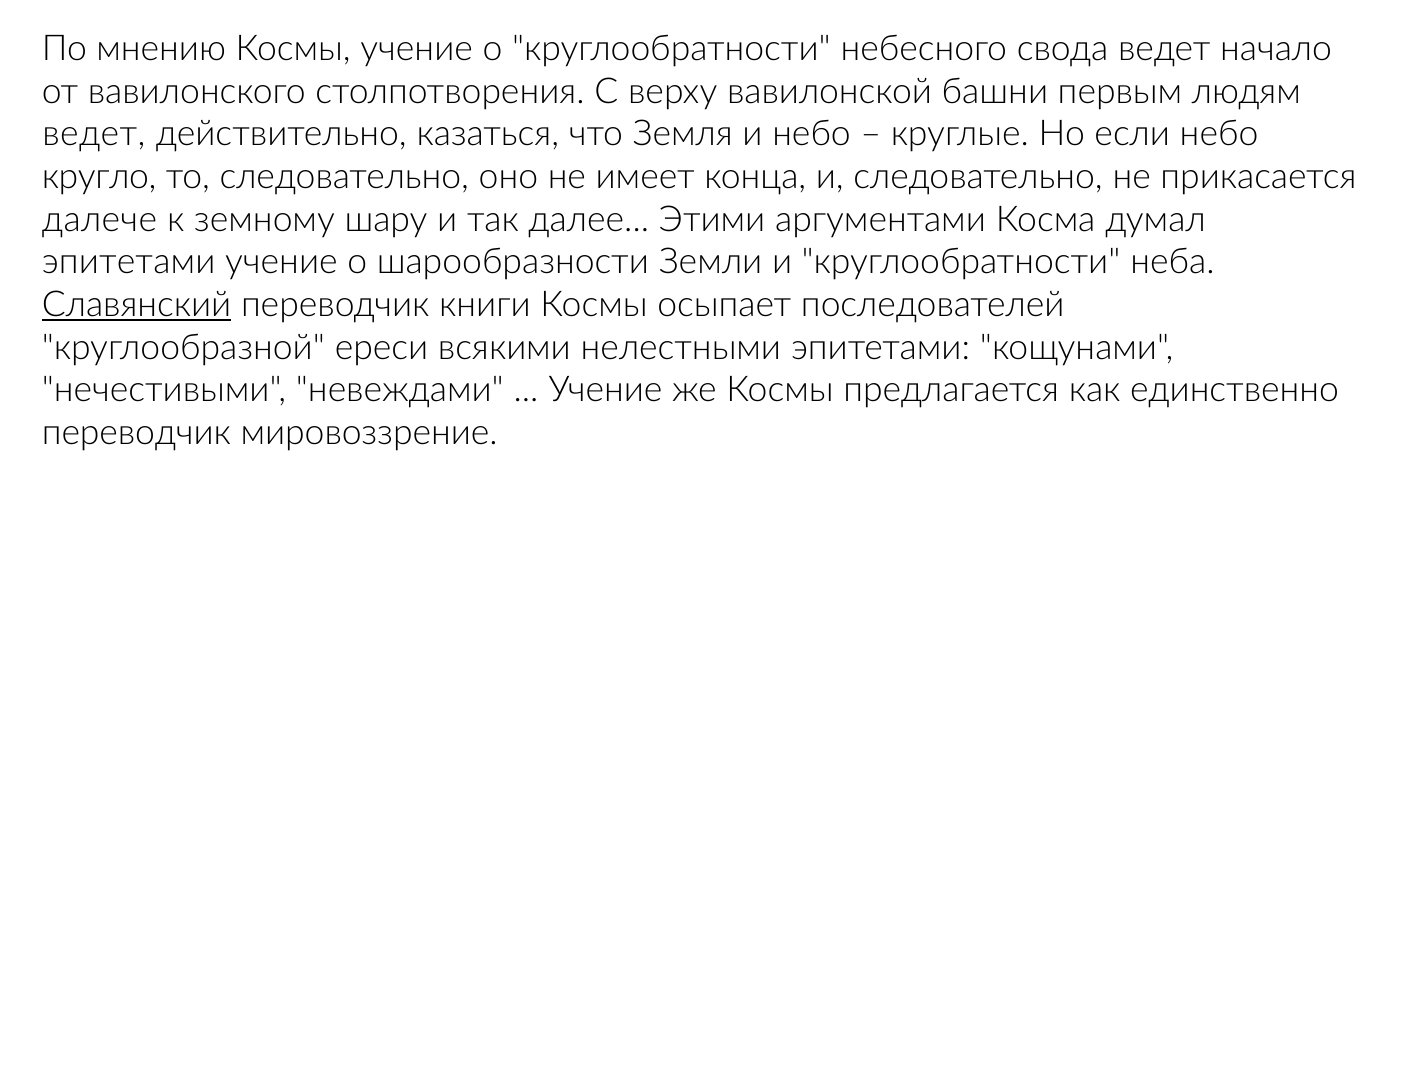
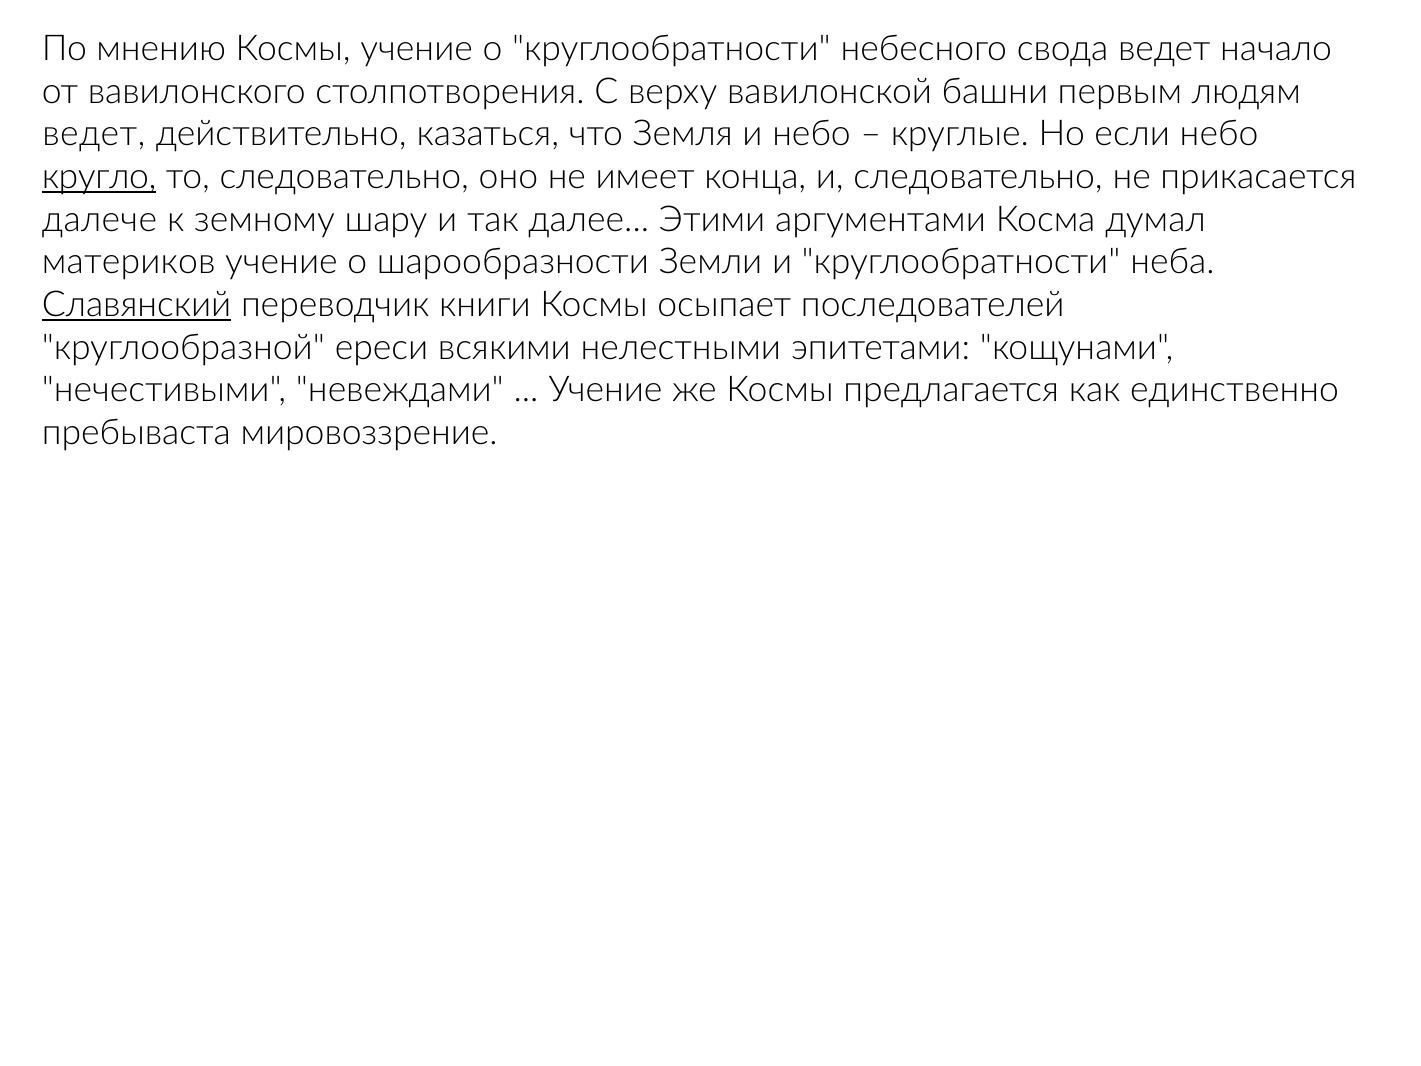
кругло underline: none -> present
эпитетами at (129, 262): эпитетами -> материков
переводчик at (136, 433): переводчик -> пребываста
